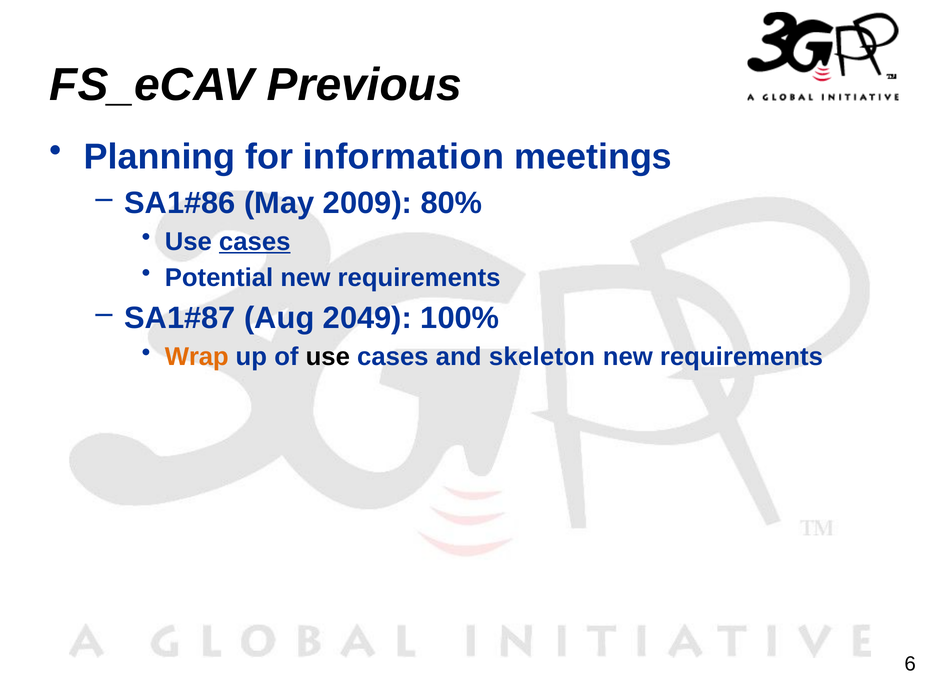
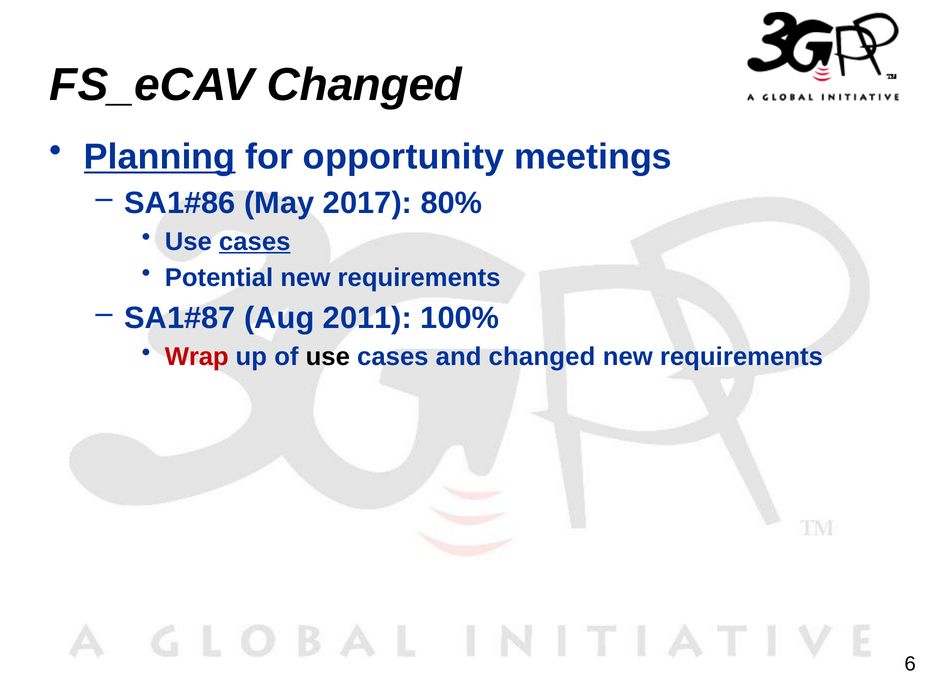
FS_eCAV Previous: Previous -> Changed
Planning underline: none -> present
information: information -> opportunity
2009: 2009 -> 2017
2049: 2049 -> 2011
Wrap colour: orange -> red
and skeleton: skeleton -> changed
